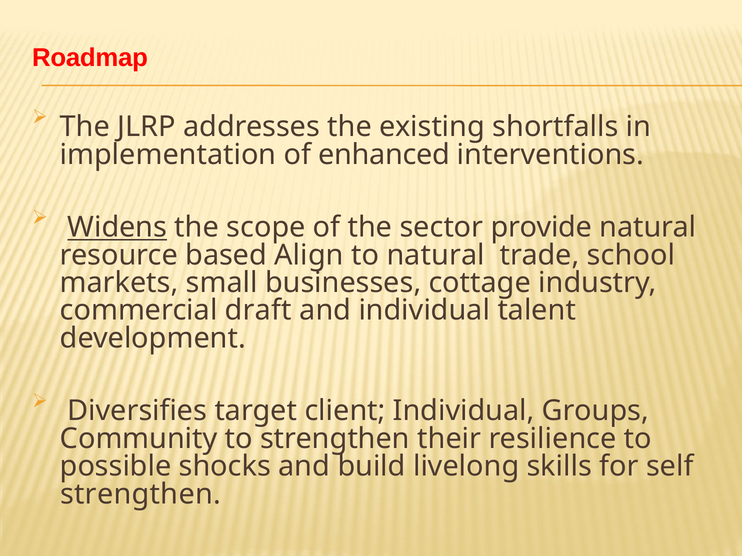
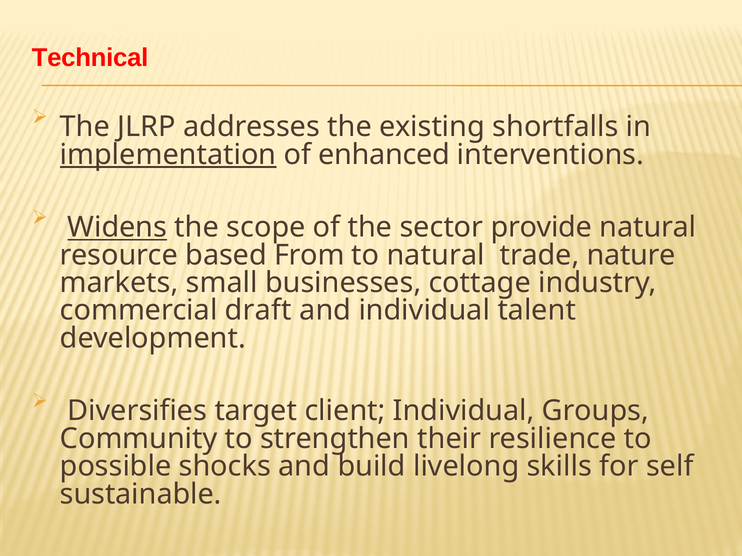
Roadmap: Roadmap -> Technical
implementation underline: none -> present
Align: Align -> From
school: school -> nature
strengthen at (141, 495): strengthen -> sustainable
